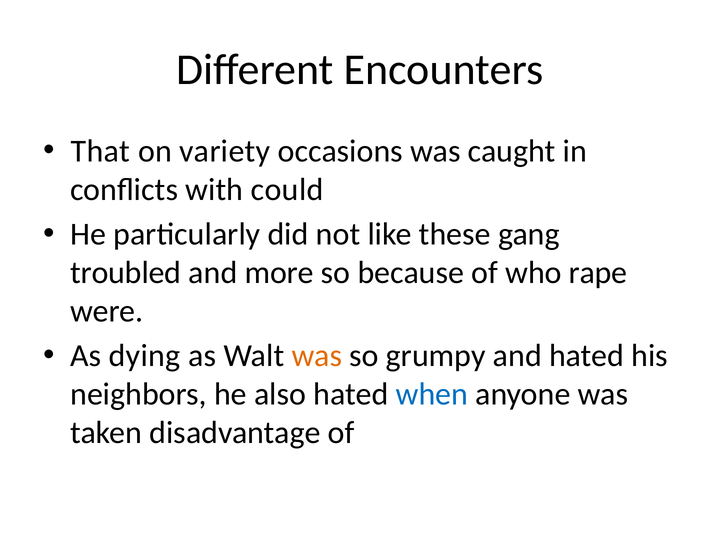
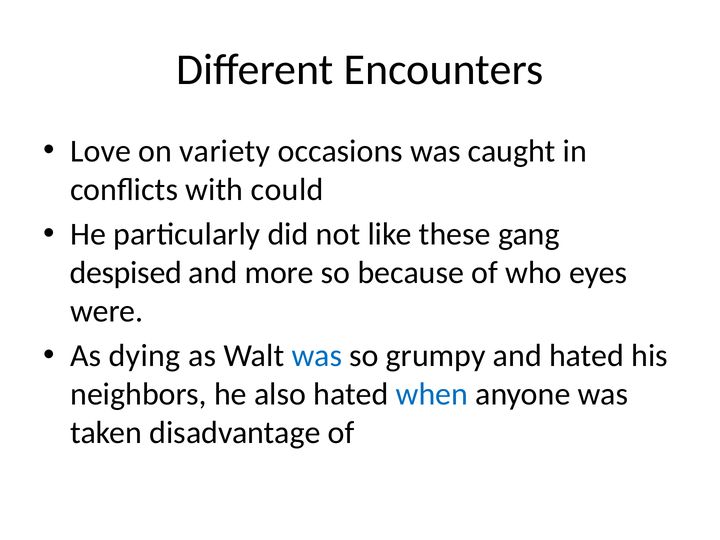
That: That -> Love
troubled: troubled -> despised
rape: rape -> eyes
was at (317, 356) colour: orange -> blue
